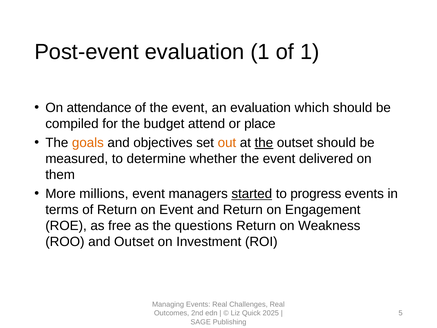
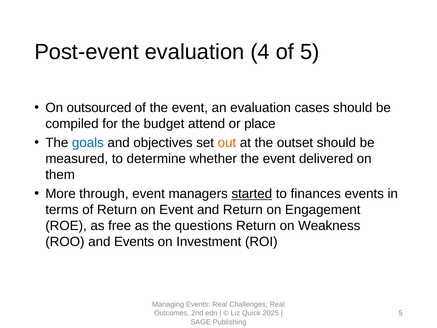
evaluation 1: 1 -> 4
of 1: 1 -> 5
attendance: attendance -> outsourced
which: which -> cases
goals colour: orange -> blue
the at (264, 143) underline: present -> none
millions: millions -> through
progress: progress -> finances
and Outset: Outset -> Events
